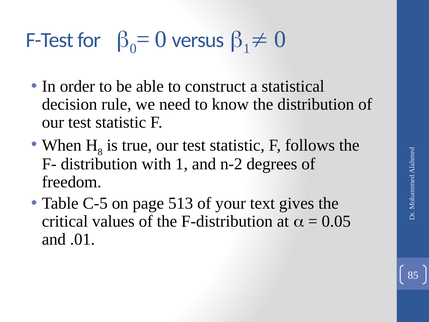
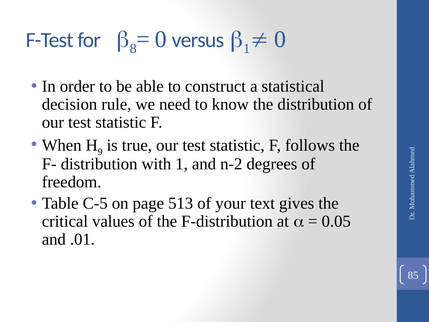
0 at (133, 49): 0 -> 8
8: 8 -> 9
